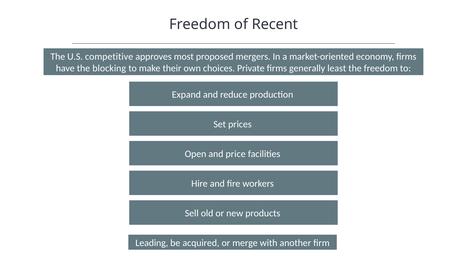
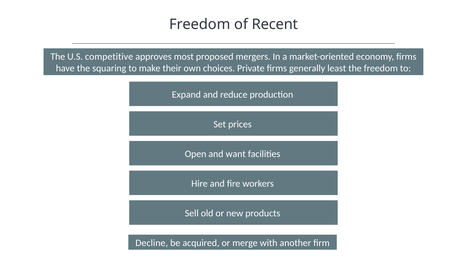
blocking: blocking -> squaring
price: price -> want
Leading: Leading -> Decline
